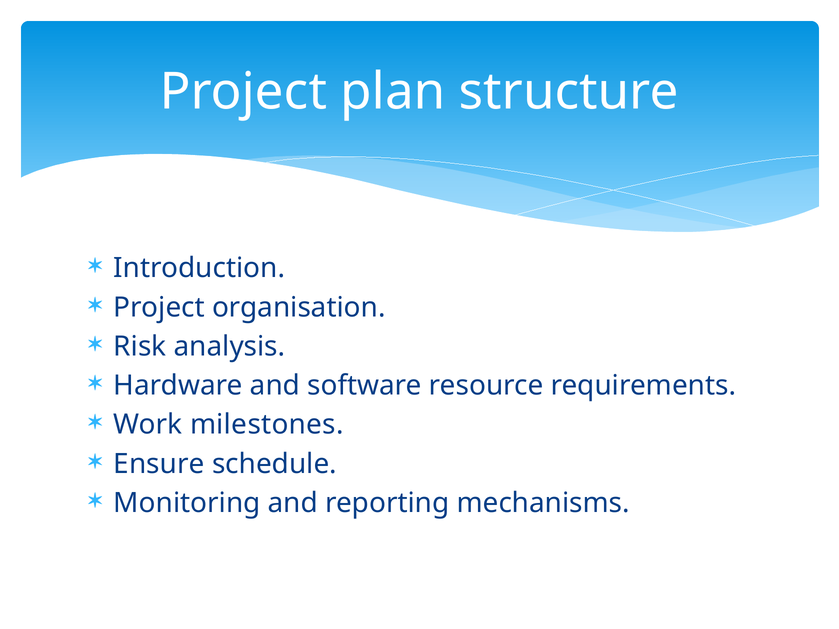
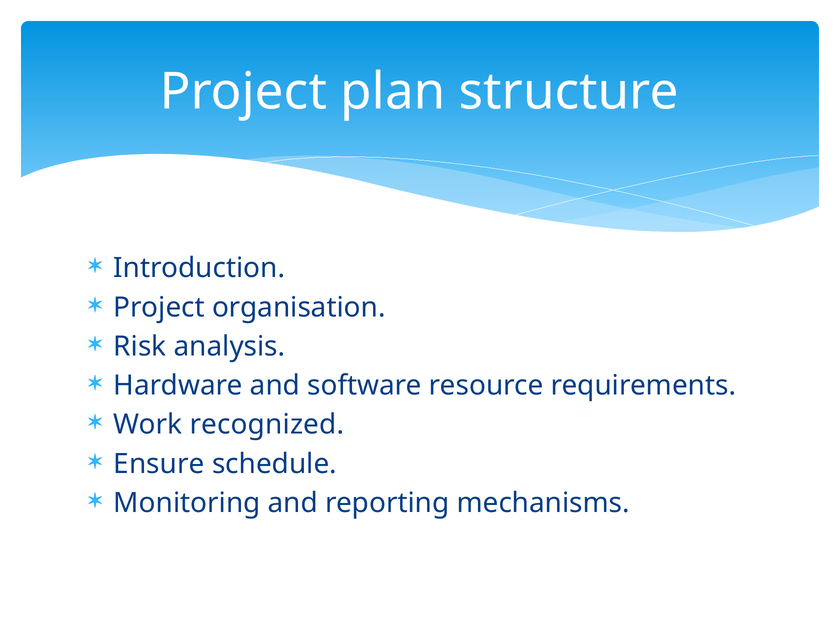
milestones: milestones -> recognized
